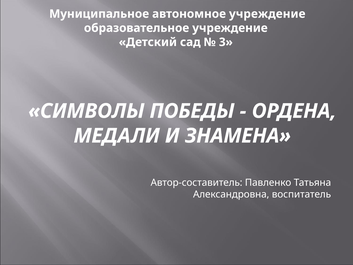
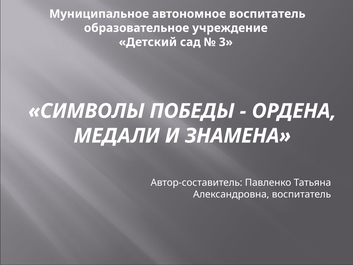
автономное учреждение: учреждение -> воспитатель
